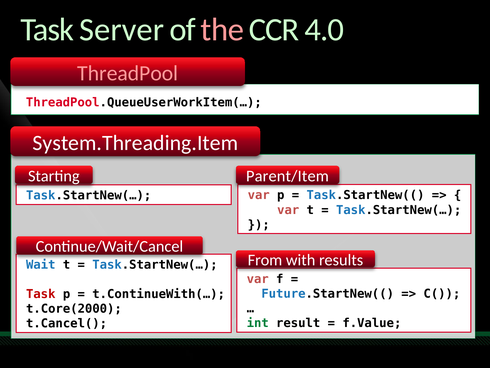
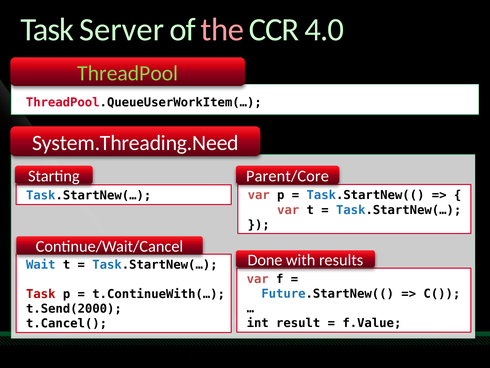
ThreadPool colour: pink -> light green
System.Threading.Item: System.Threading.Item -> System.Threading.Need
Parent/Item: Parent/Item -> Parent/Core
From: From -> Done
t.Core(2000: t.Core(2000 -> t.Send(2000
int colour: green -> black
